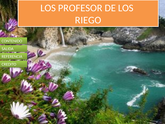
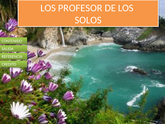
RIEGO: RIEGO -> SOLOS
